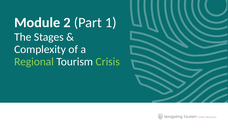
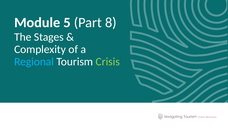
2: 2 -> 5
1: 1 -> 8
Regional colour: light green -> light blue
